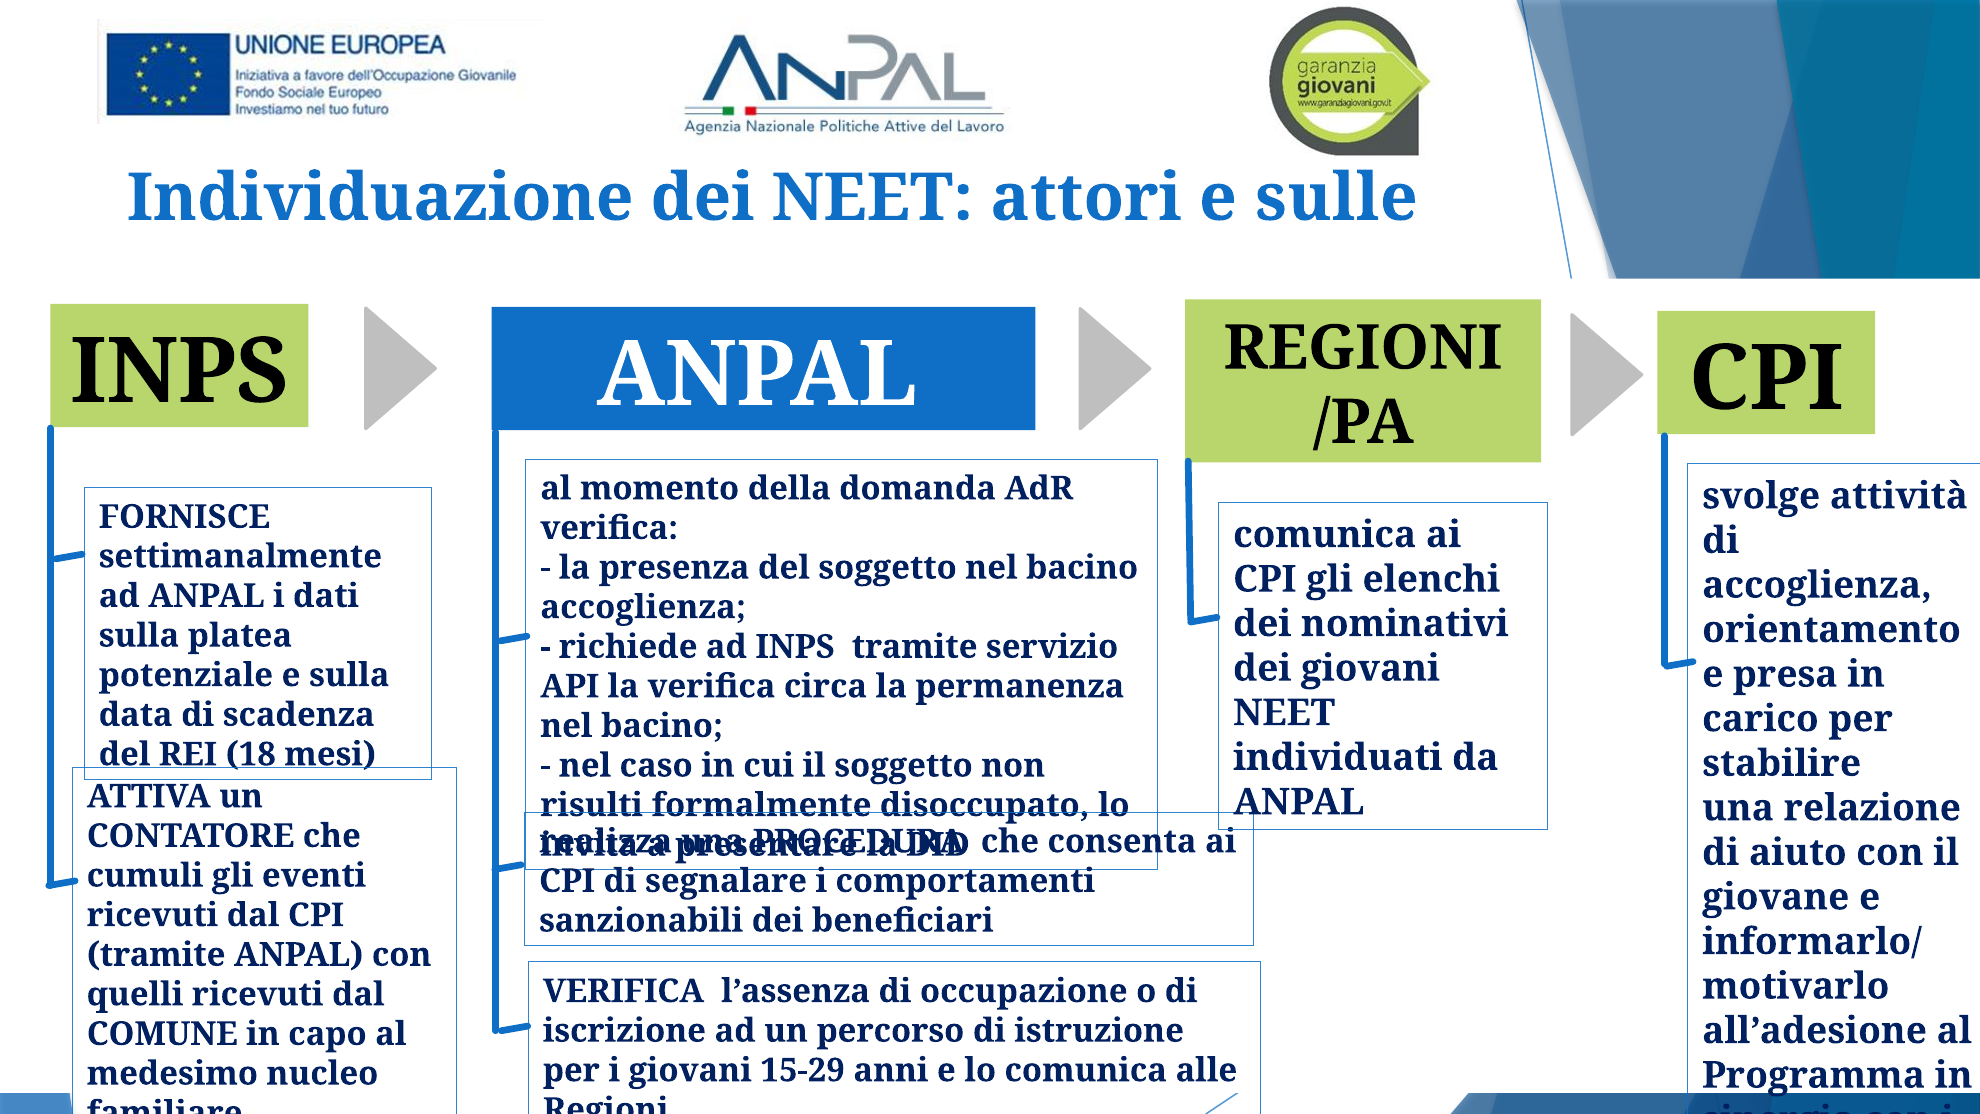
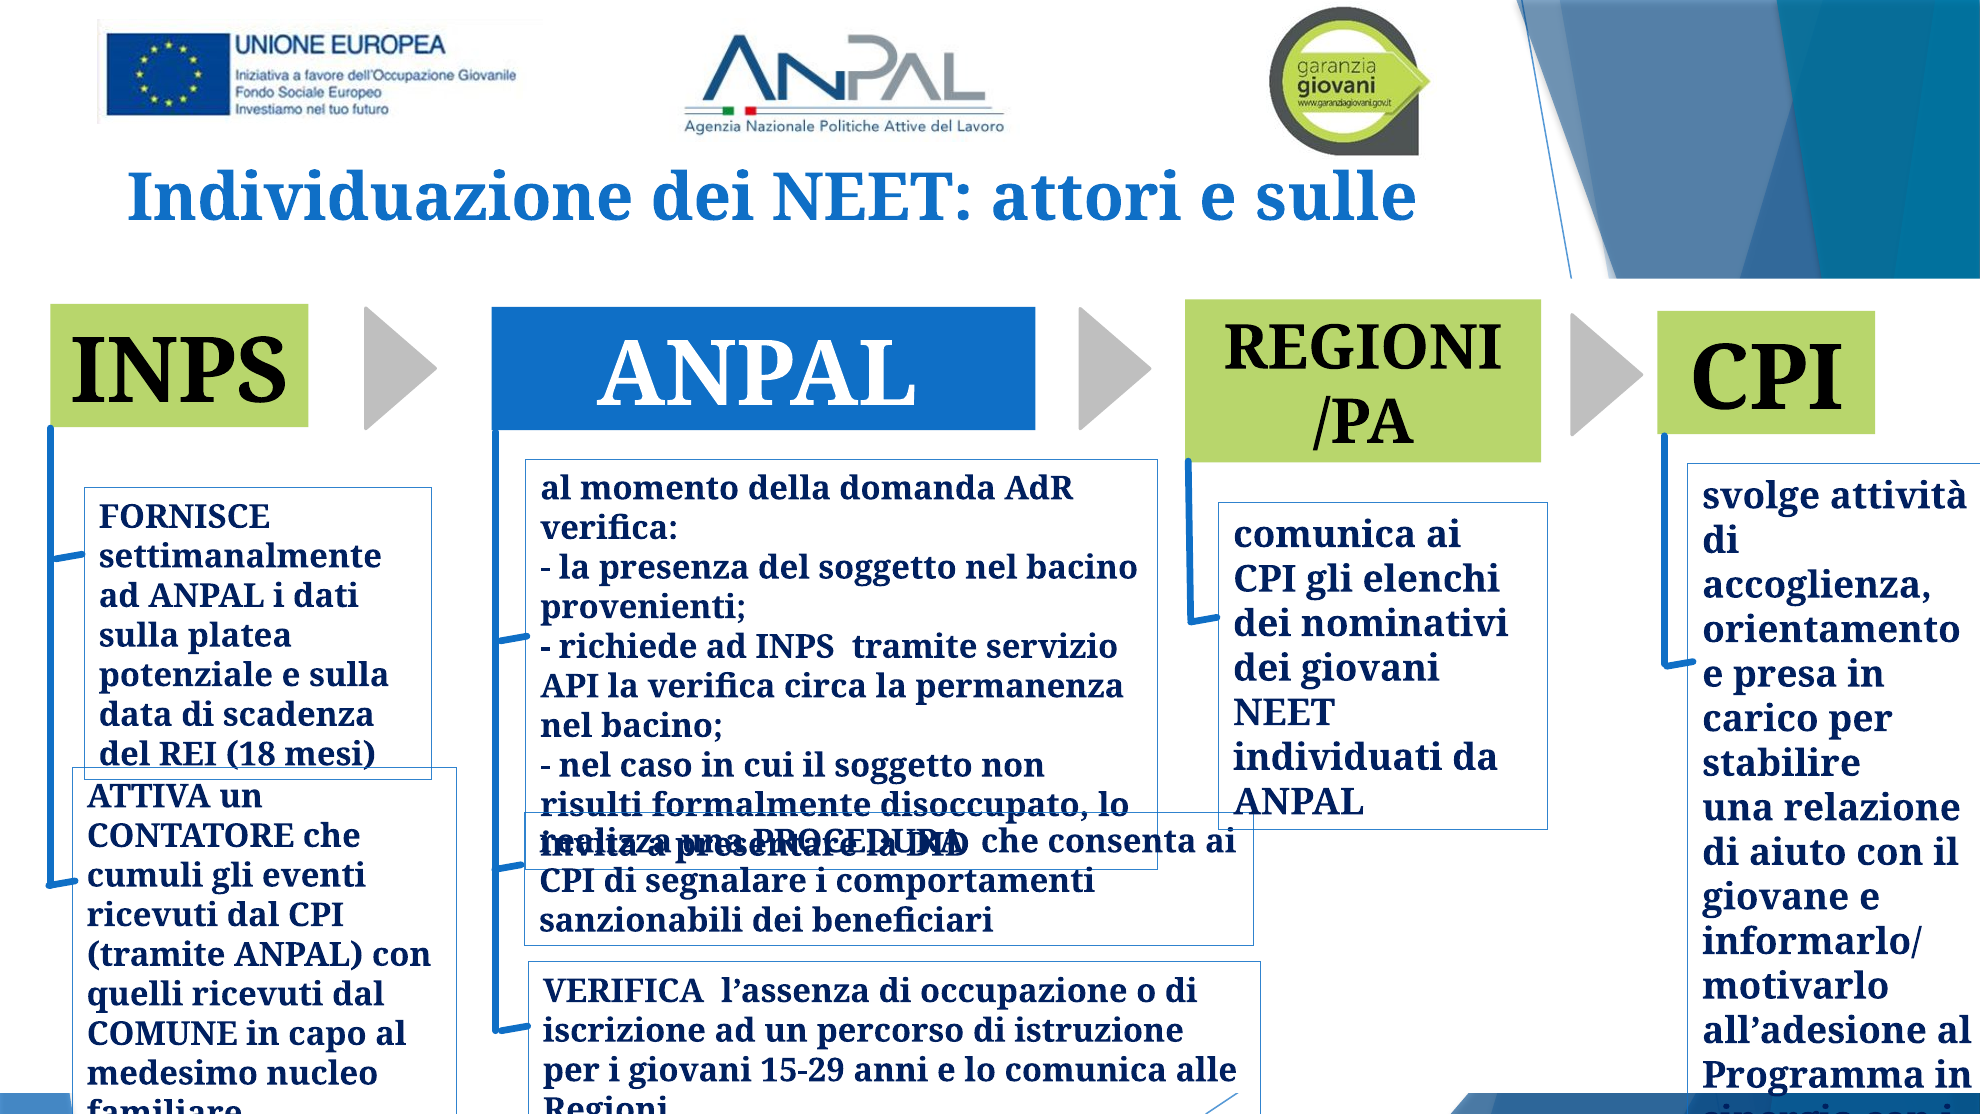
accoglienza at (643, 607): accoglienza -> provenienti
